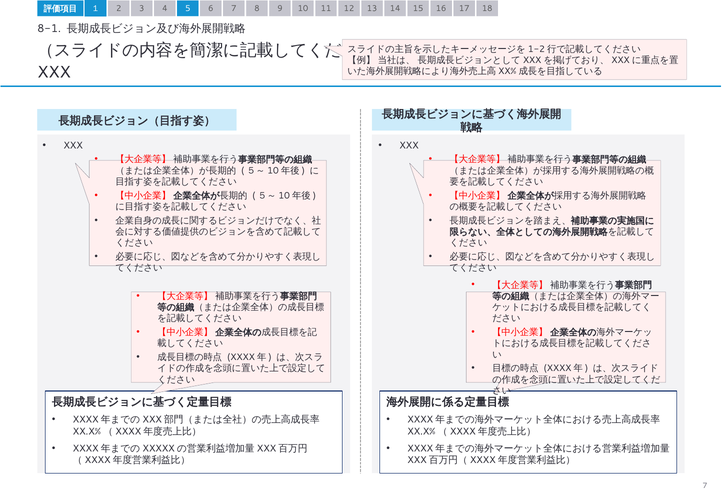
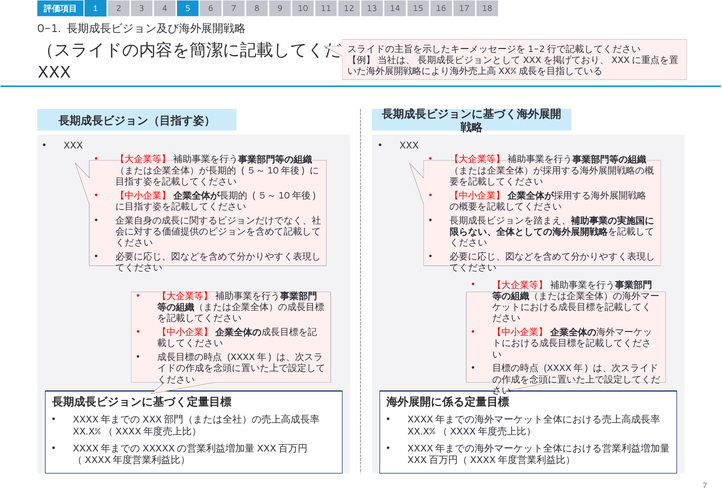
8-1: 8-1 -> 0-1
